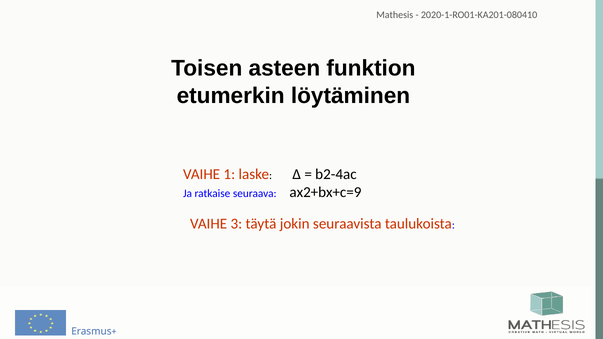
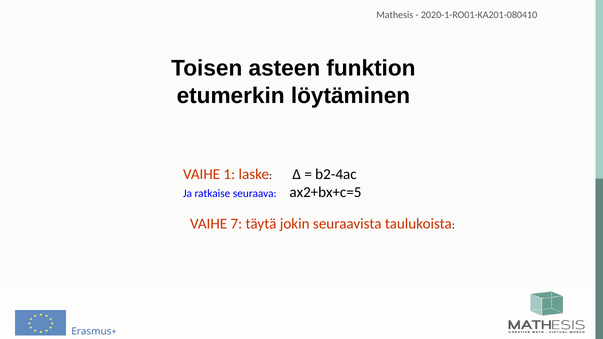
ax2+bx+c=9: ax2+bx+c=9 -> ax2+bx+c=5
3: 3 -> 7
